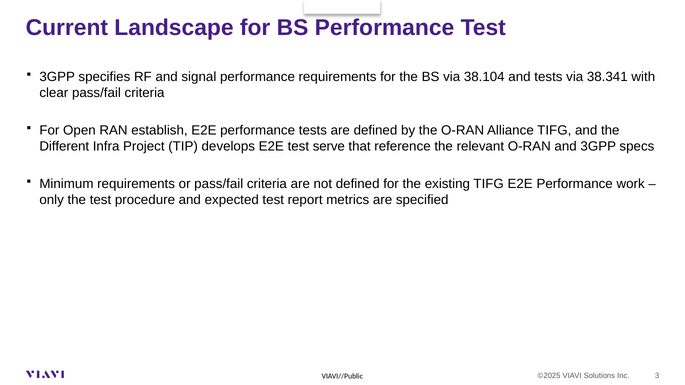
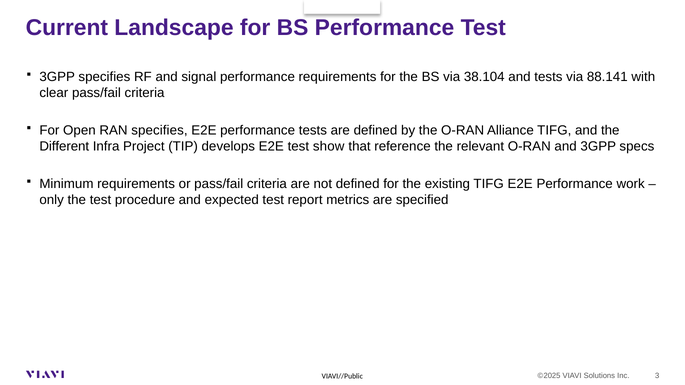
38.341: 38.341 -> 88.141
RAN establish: establish -> specifies
serve: serve -> show
